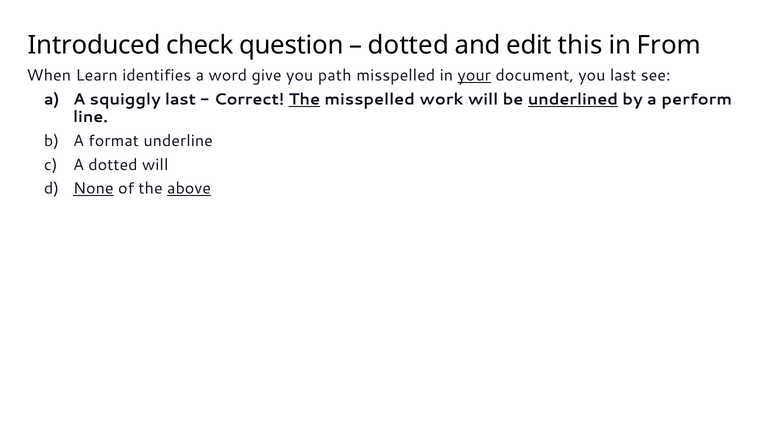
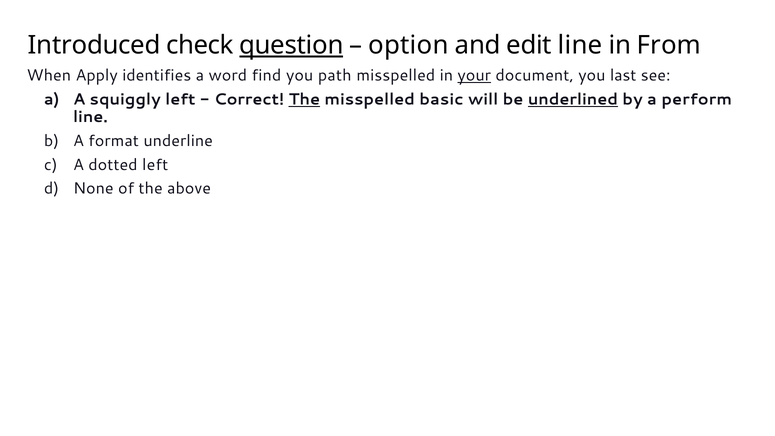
question underline: none -> present
dotted at (408, 45): dotted -> option
edit this: this -> line
Learn: Learn -> Apply
give: give -> find
squiggly last: last -> left
work: work -> basic
dotted will: will -> left
None underline: present -> none
above underline: present -> none
